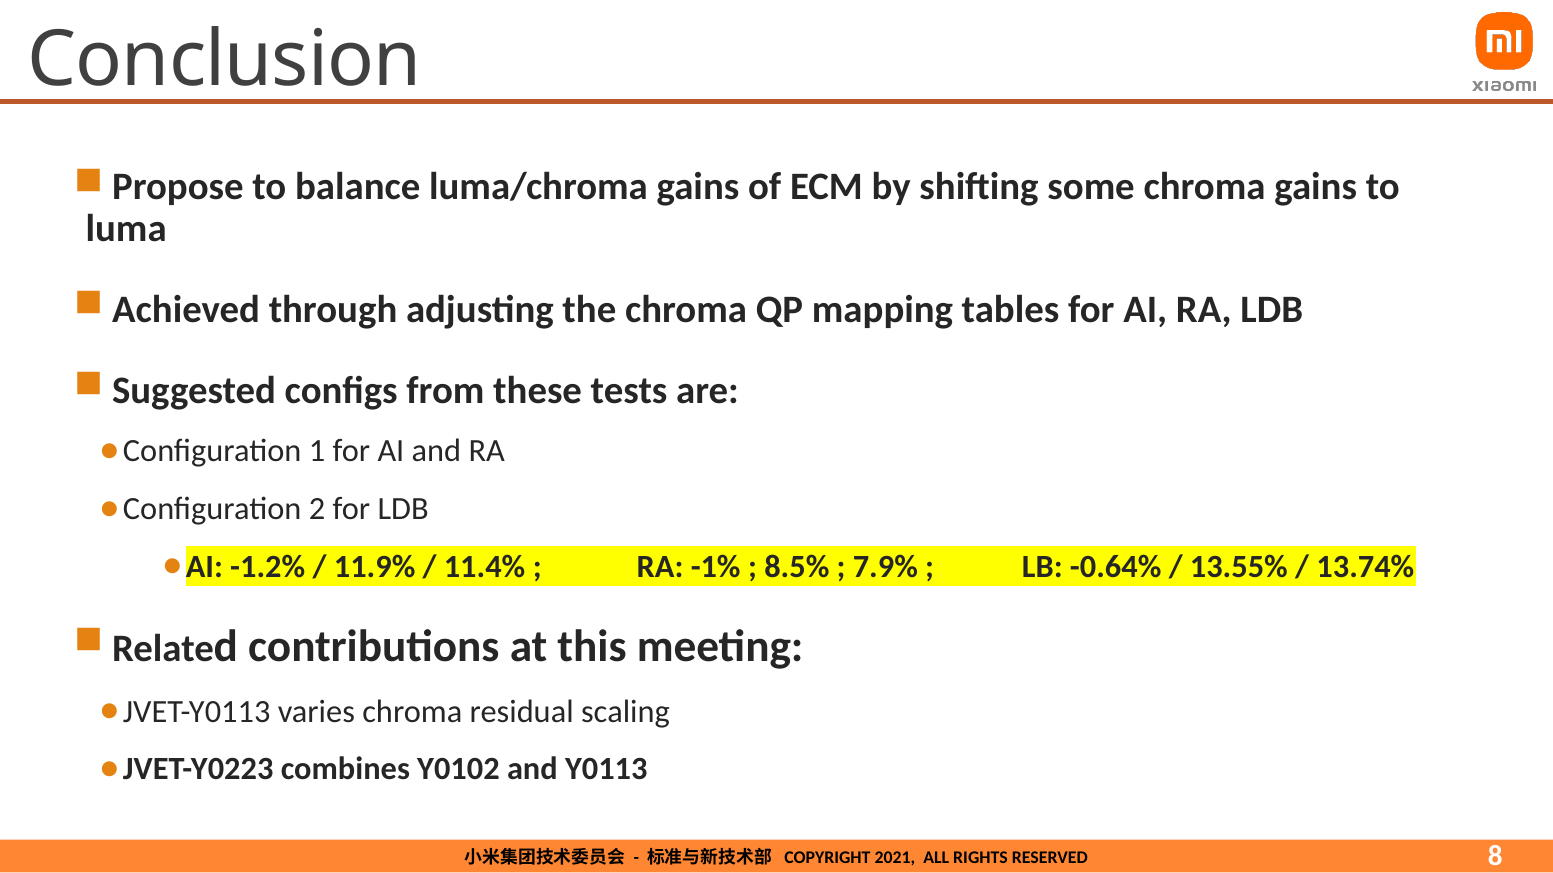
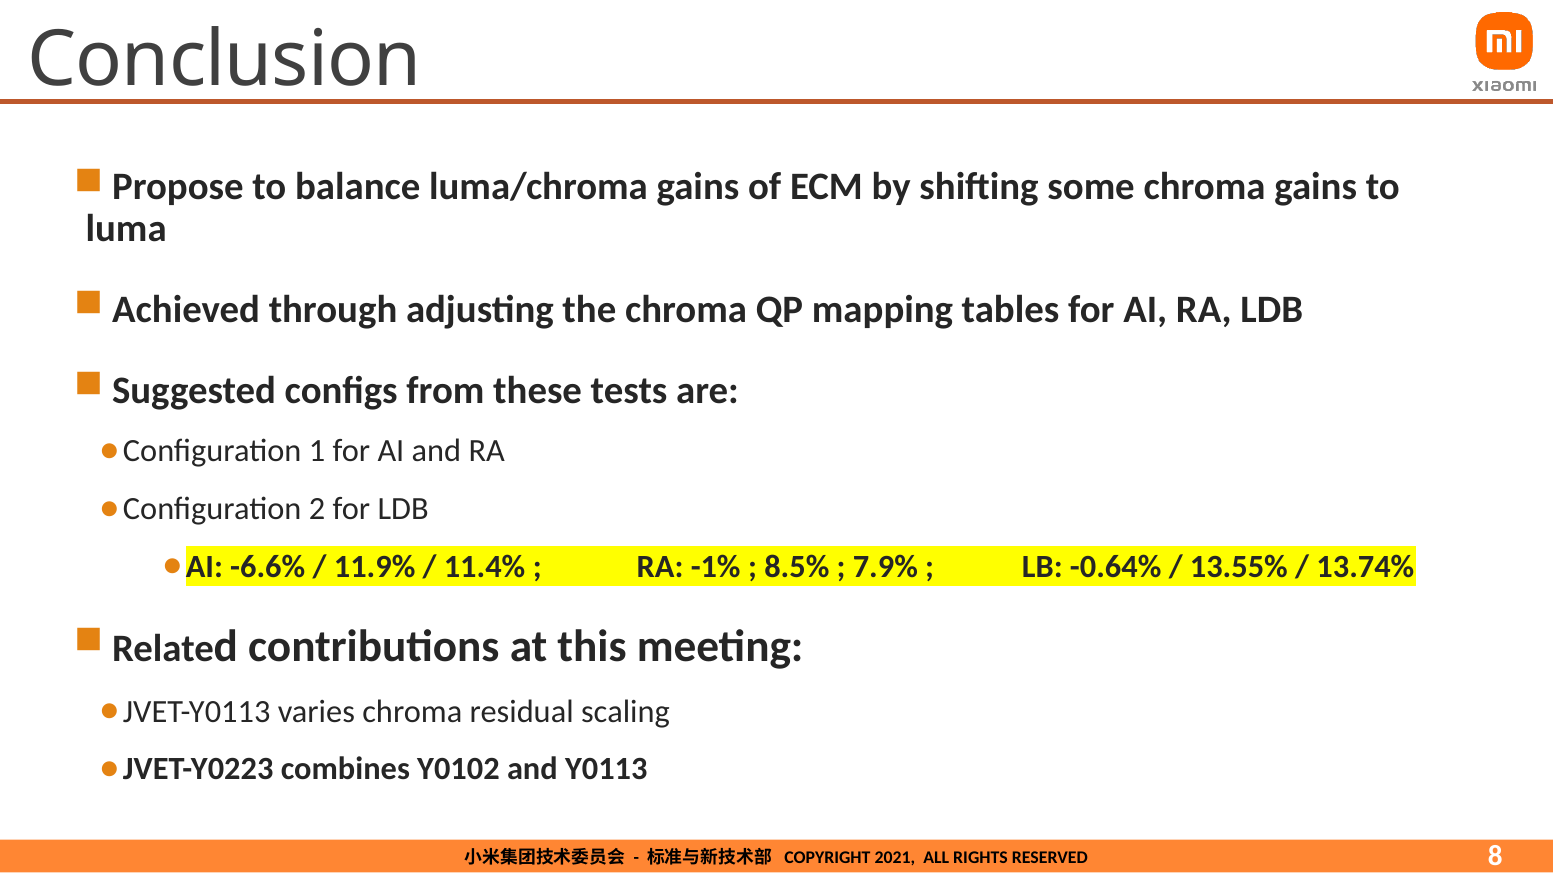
-1.2%: -1.2% -> -6.6%
